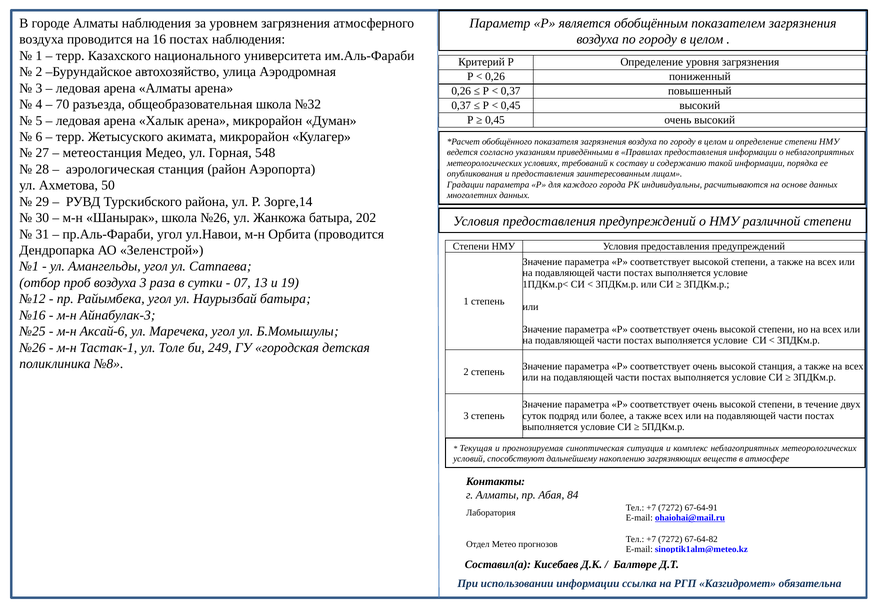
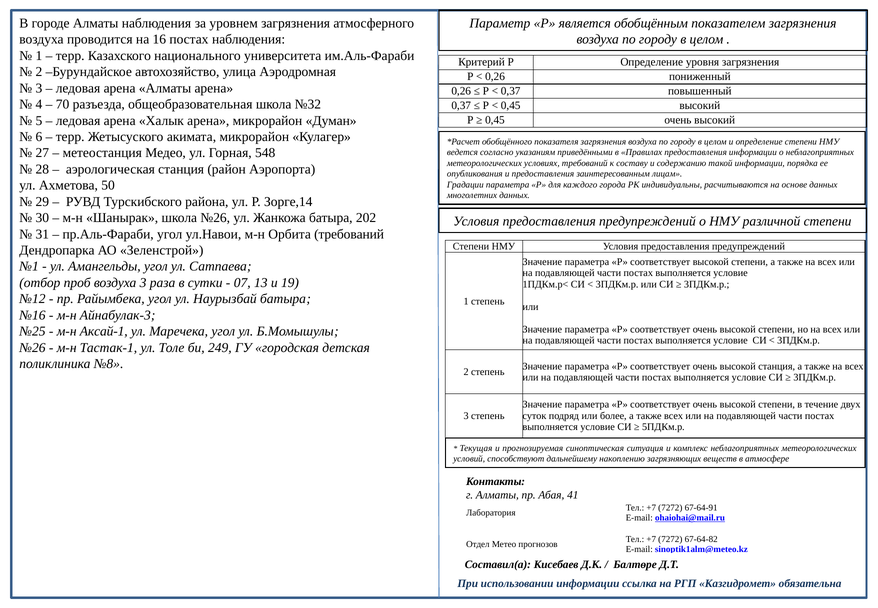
Орбита проводится: проводится -> требований
Аксай-6: Аксай-6 -> Аксай-1
84: 84 -> 41
